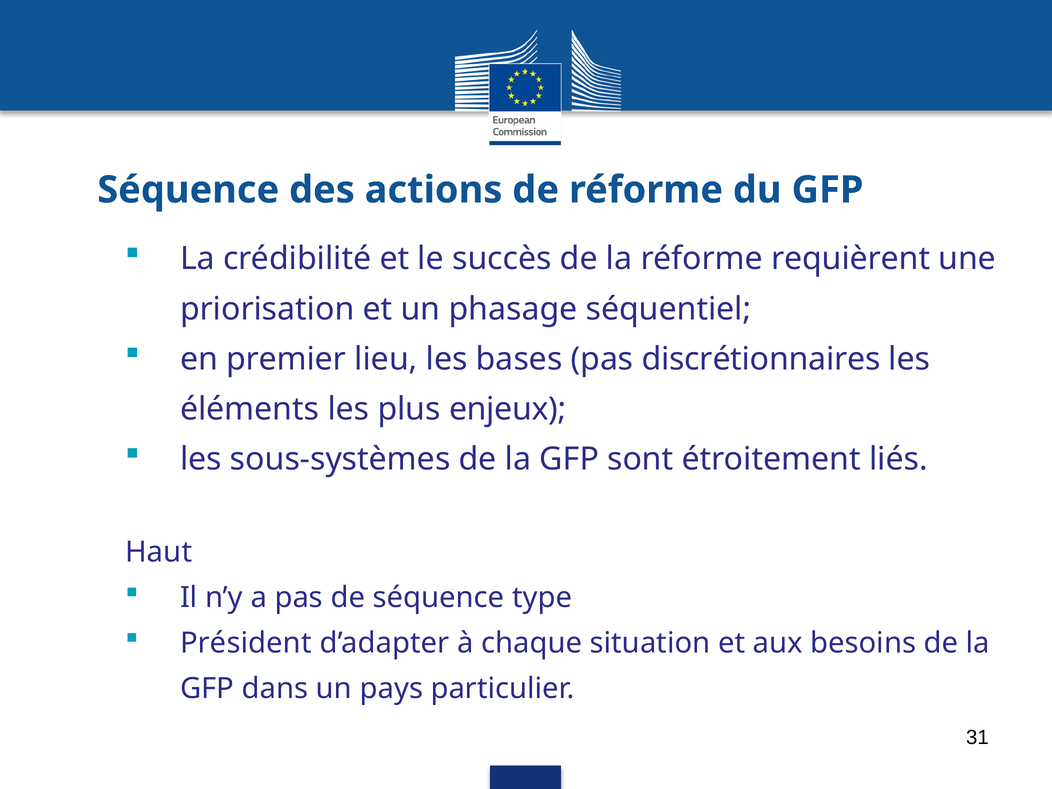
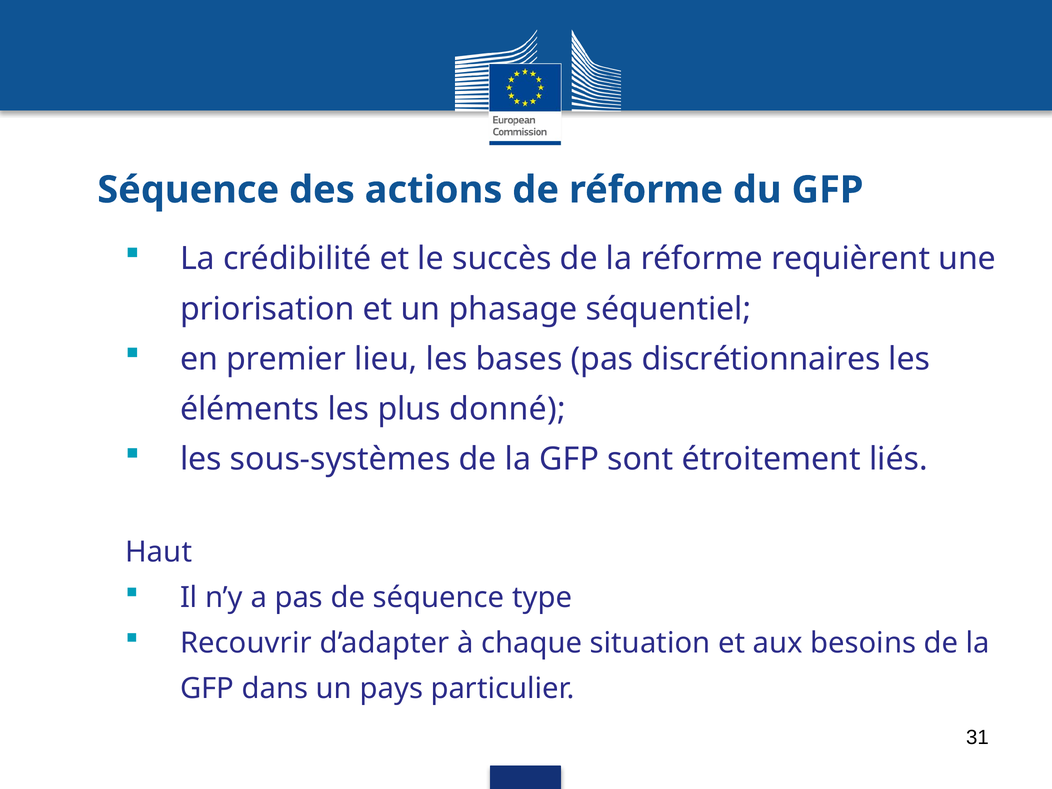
enjeux: enjeux -> donné
Président: Président -> Recouvrir
